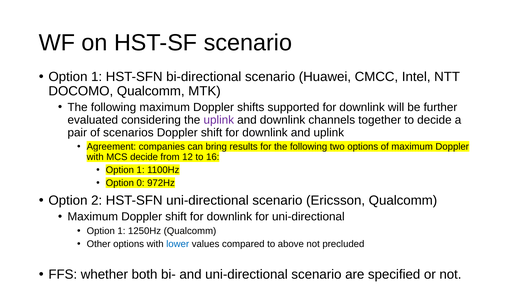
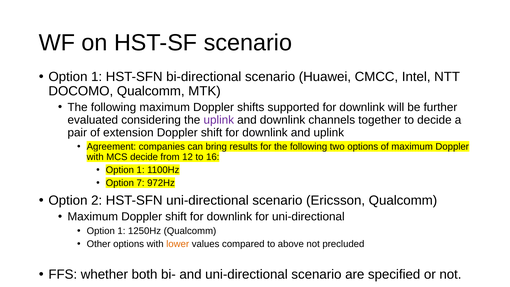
scenarios: scenarios -> extension
0: 0 -> 7
lower colour: blue -> orange
